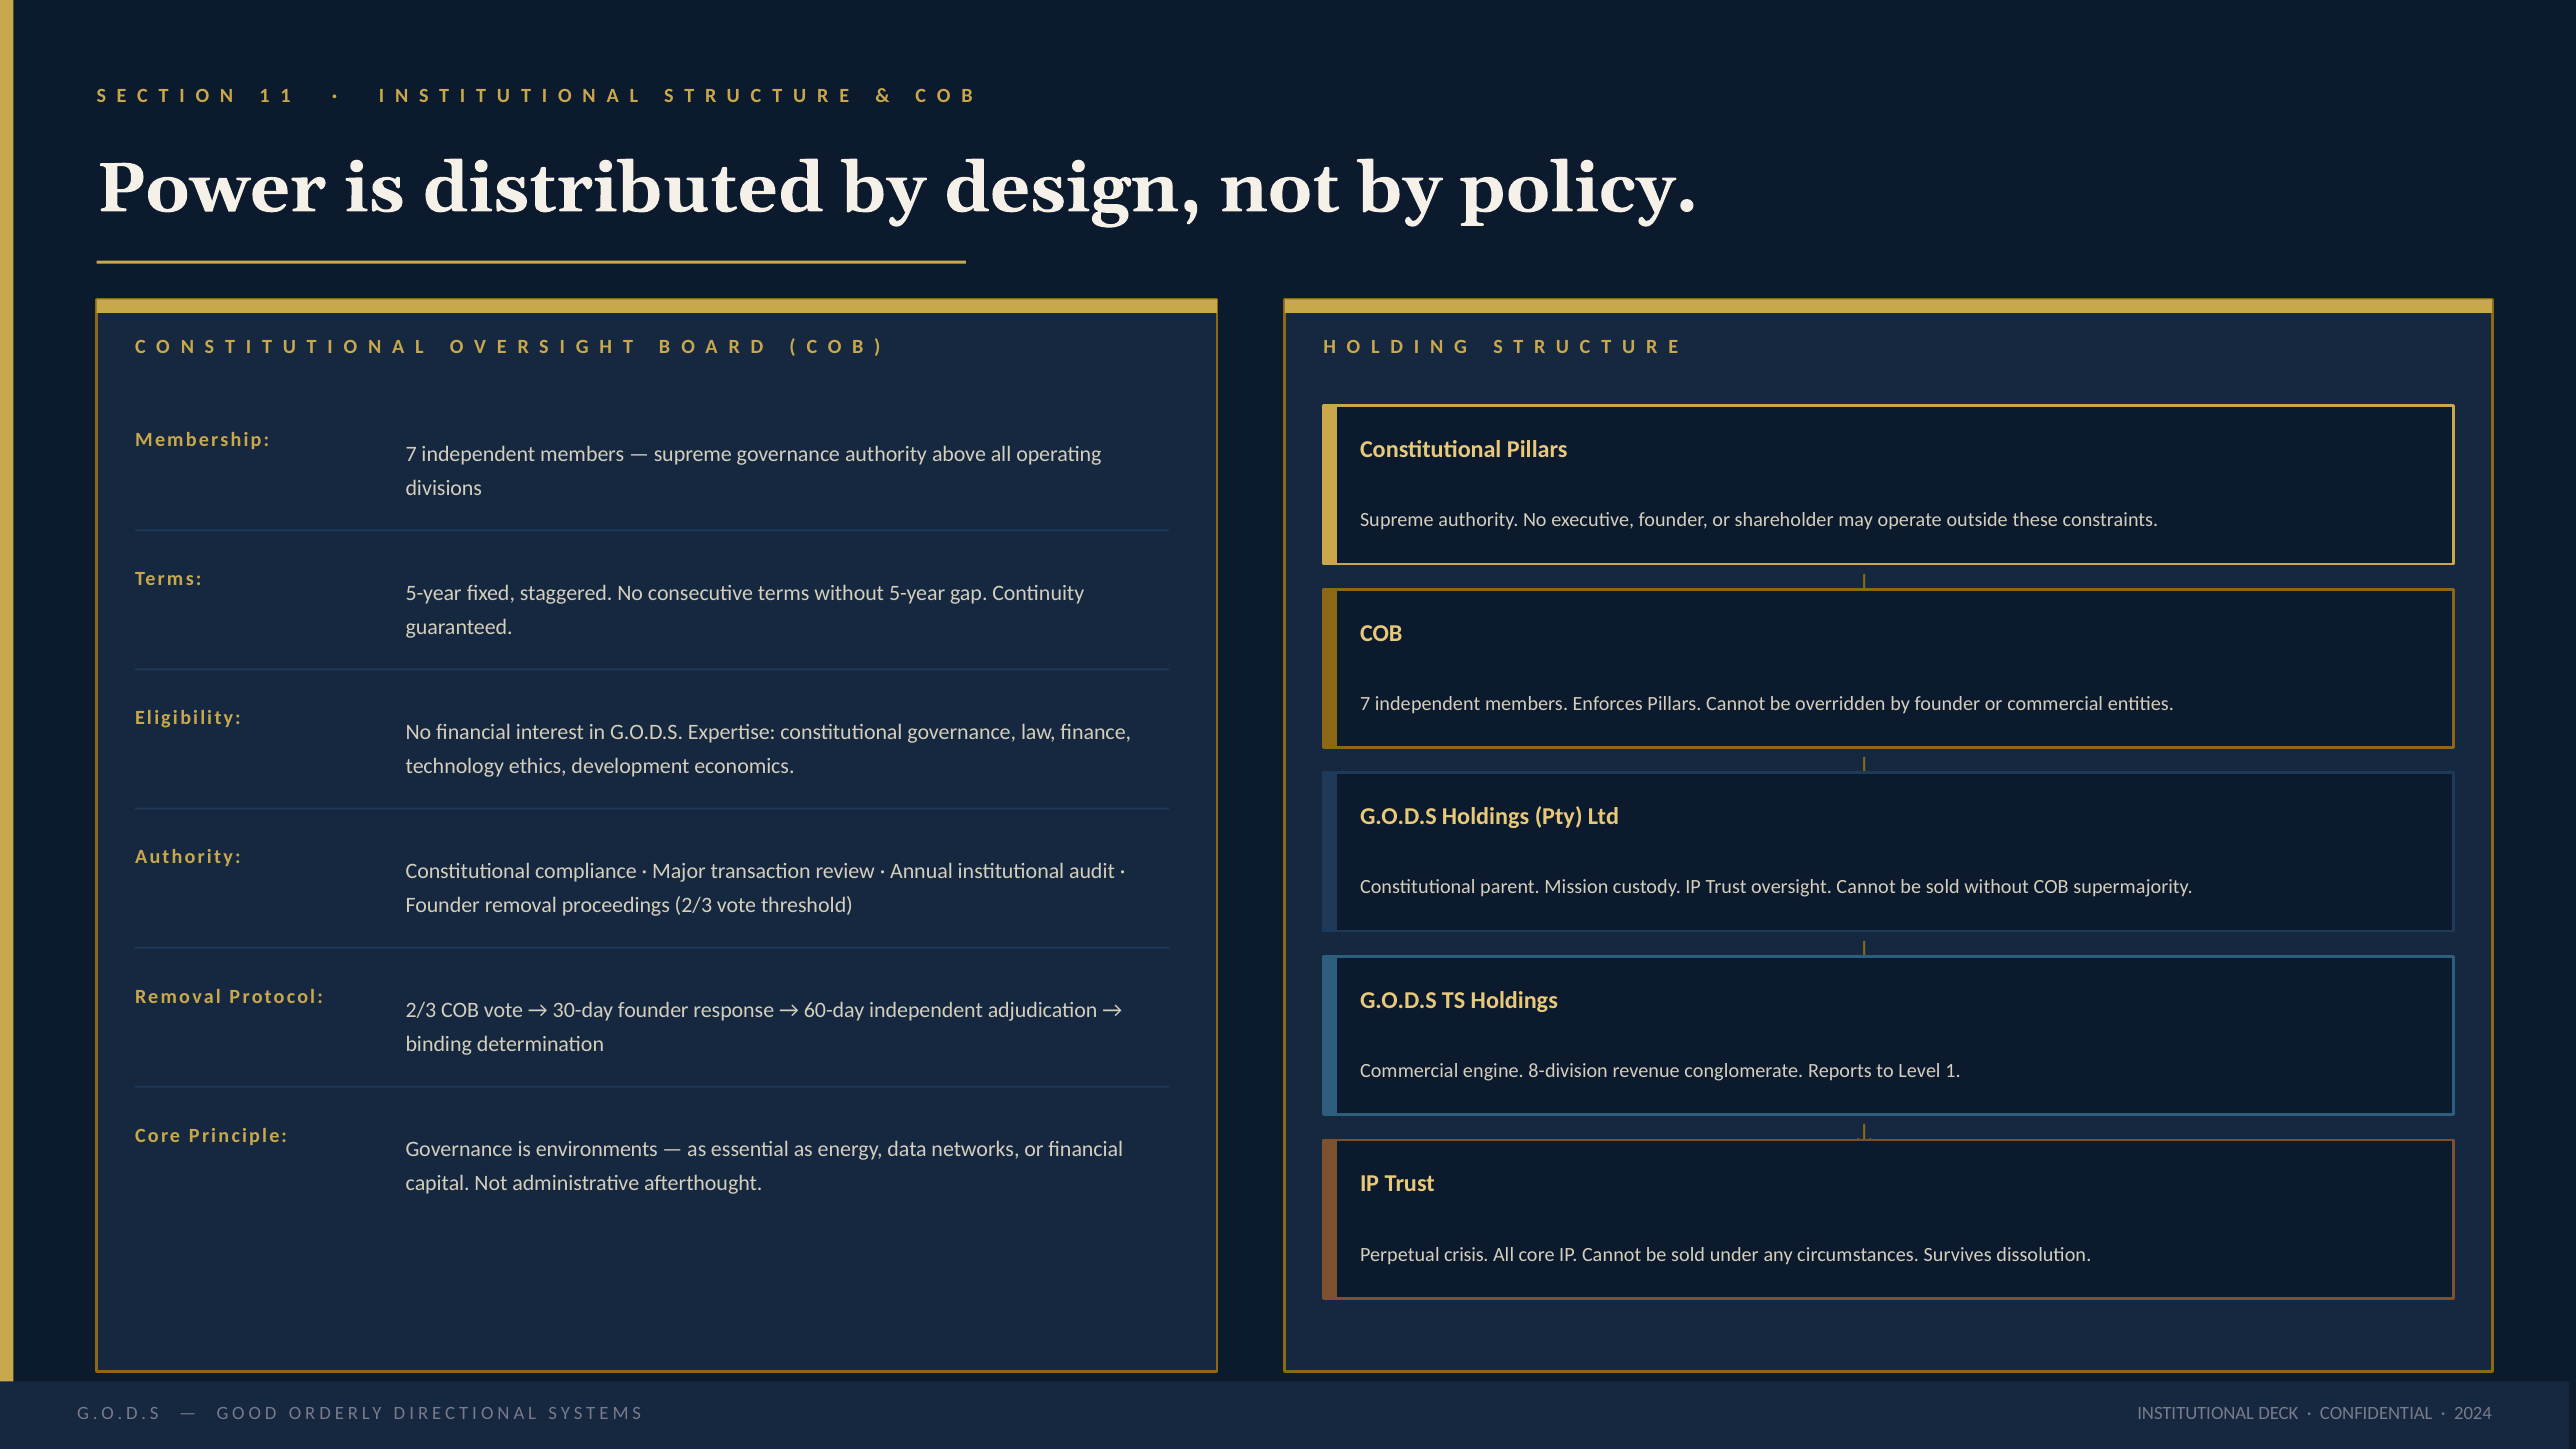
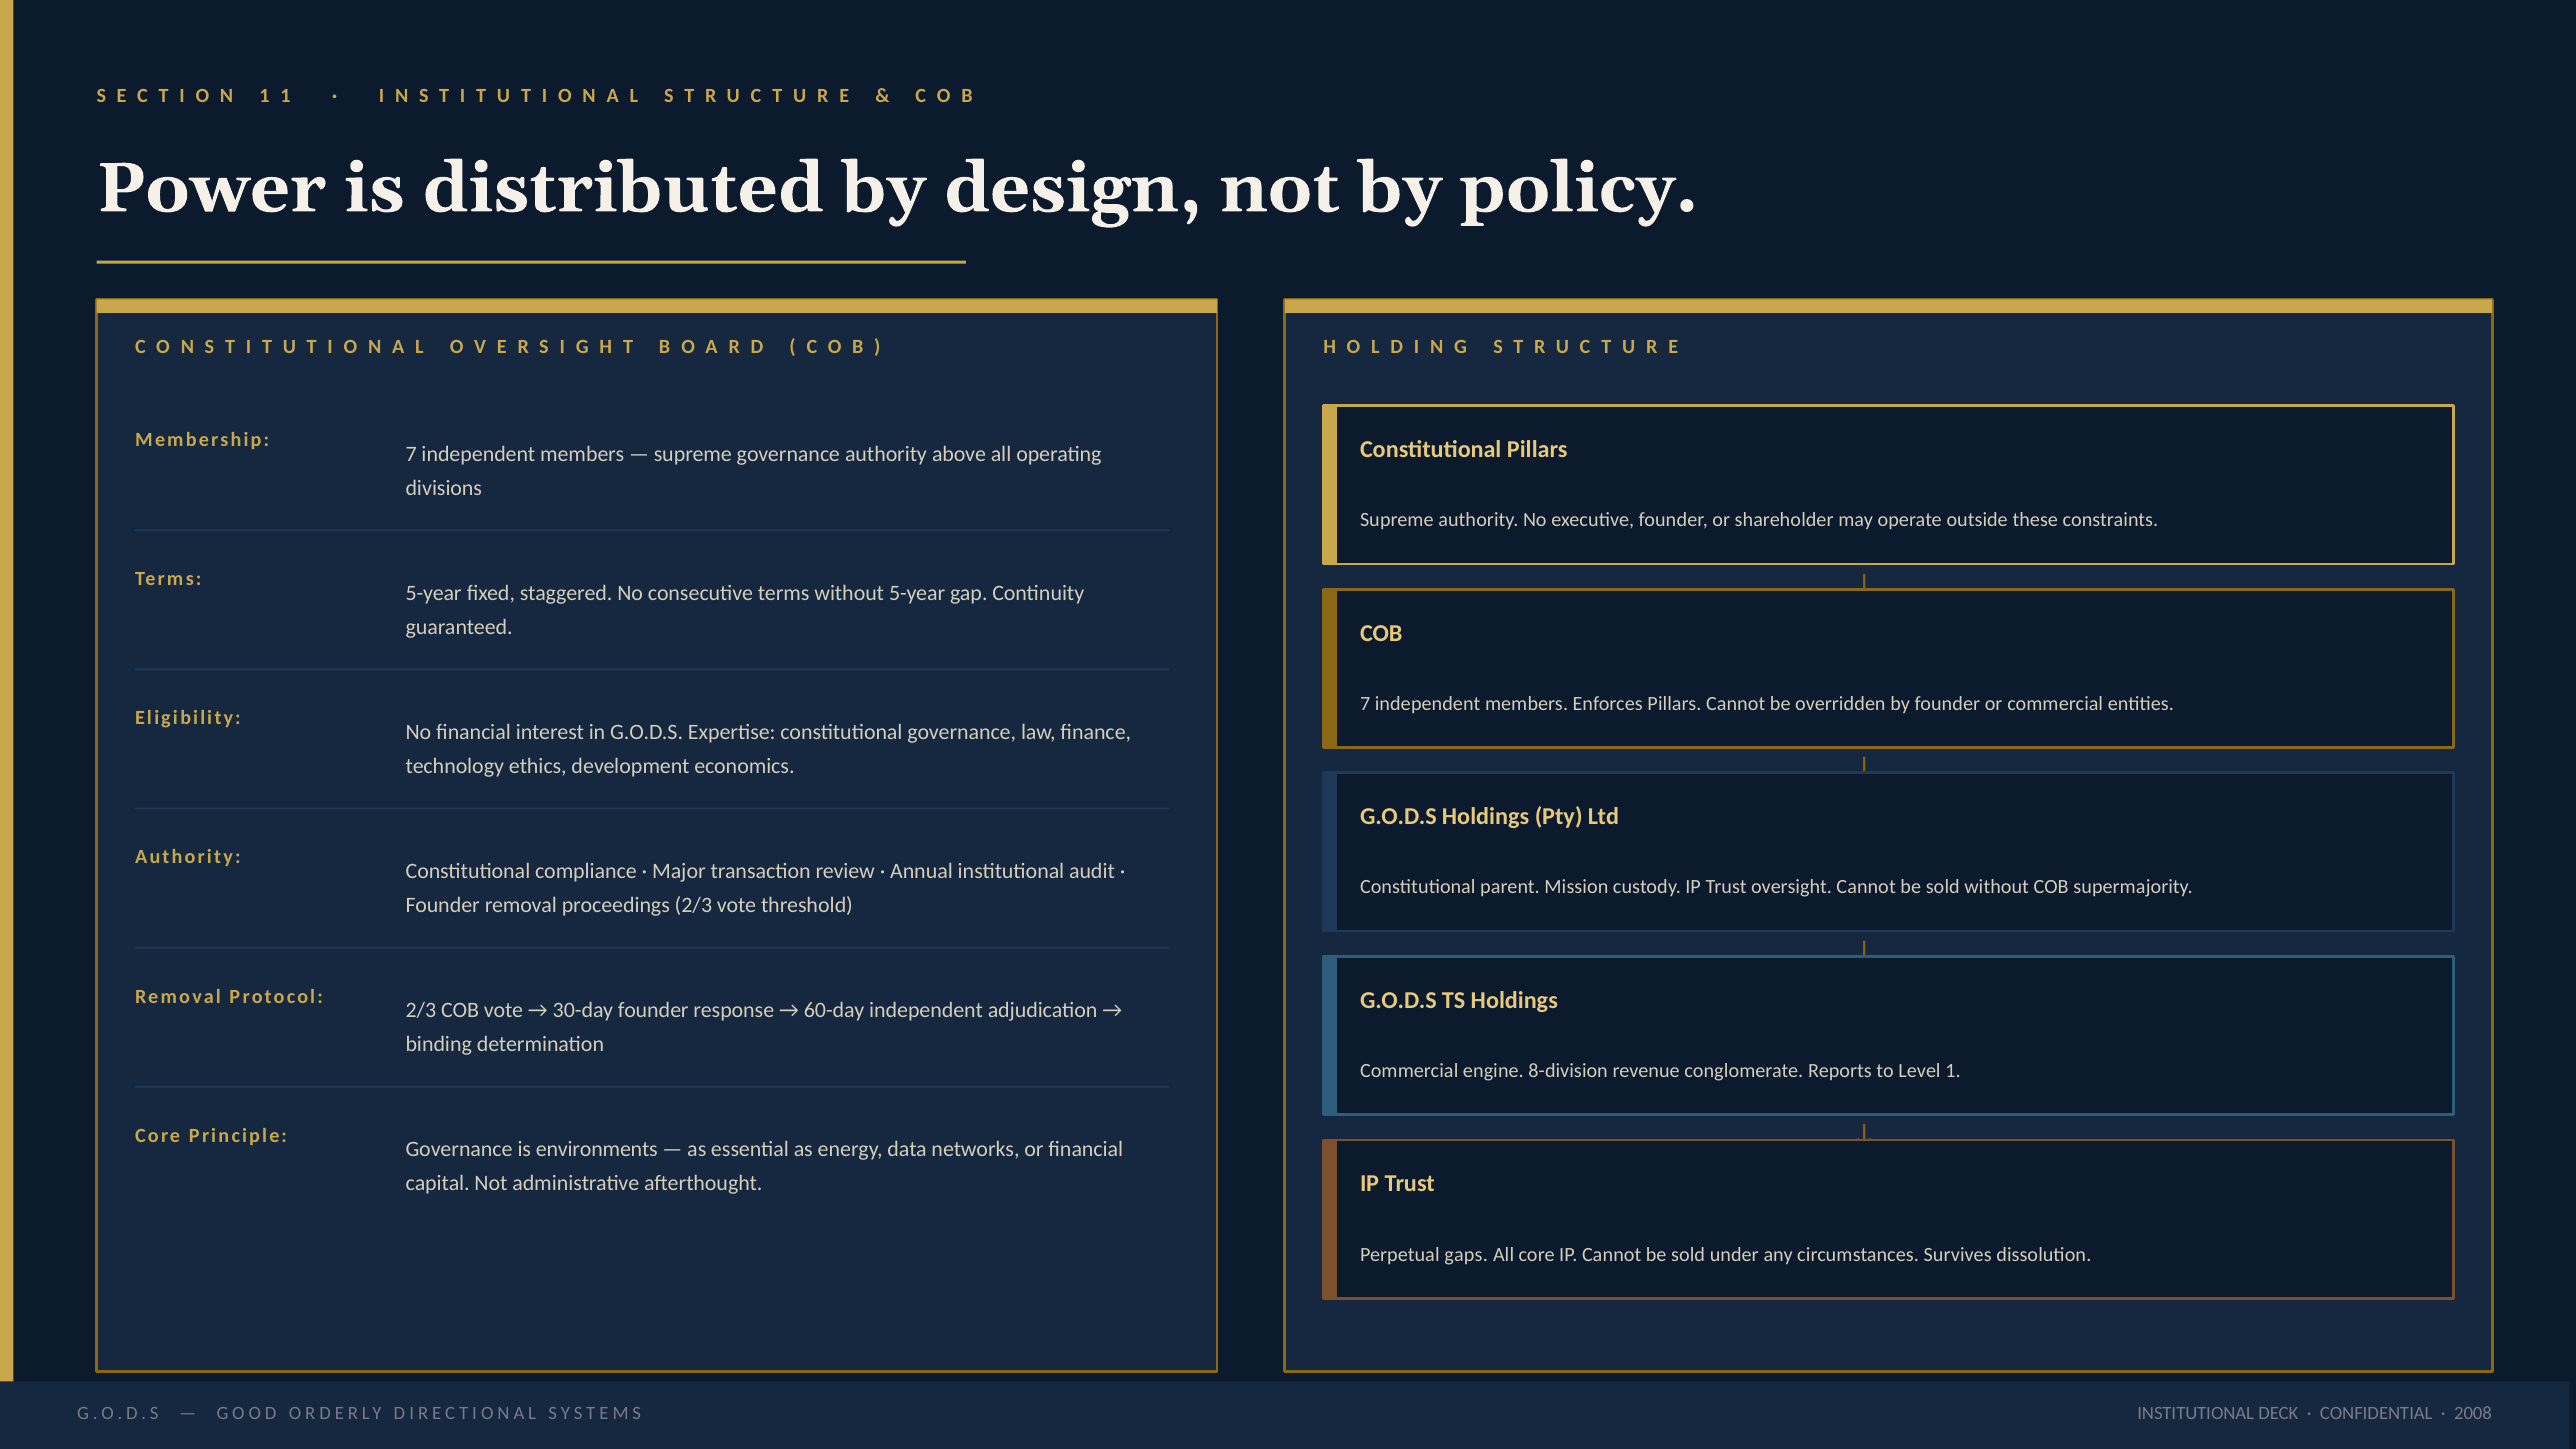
crisis: crisis -> gaps
2024: 2024 -> 2008
